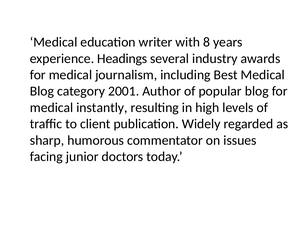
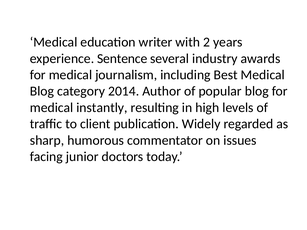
8: 8 -> 2
Headings: Headings -> Sentence
2001: 2001 -> 2014
